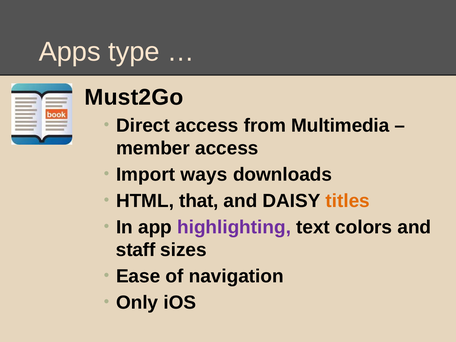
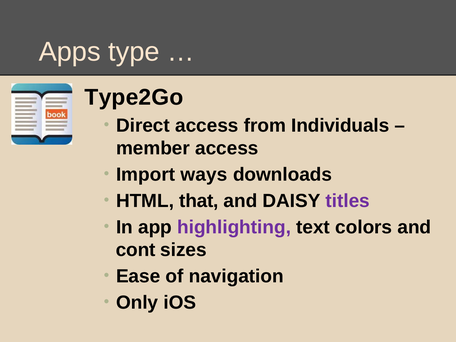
Must2Go: Must2Go -> Type2Go
Multimedia: Multimedia -> Individuals
titles colour: orange -> purple
staff: staff -> cont
